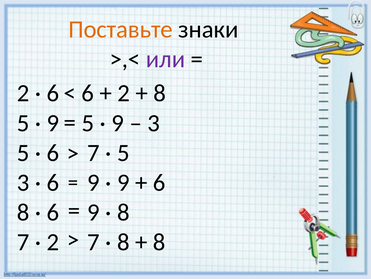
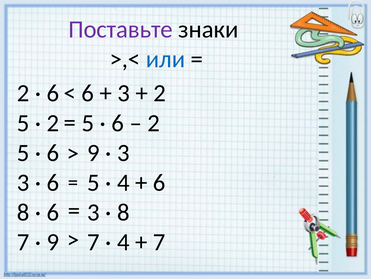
Поставьте colour: orange -> purple
или colour: purple -> blue
2 at (124, 93): 2 -> 3
8 at (160, 93): 8 -> 2
9 at (53, 123): 9 -> 2
9 at (118, 123): 9 -> 6
3 at (154, 123): 3 -> 2
6 7: 7 -> 9
5 at (123, 152): 5 -> 3
9 at (93, 182): 9 -> 5
9 at (123, 182): 9 -> 4
9 at (93, 212): 9 -> 3
2 at (53, 241): 2 -> 9
8 at (123, 241): 8 -> 4
8 at (159, 241): 8 -> 7
